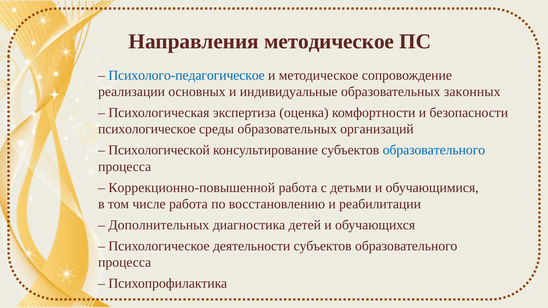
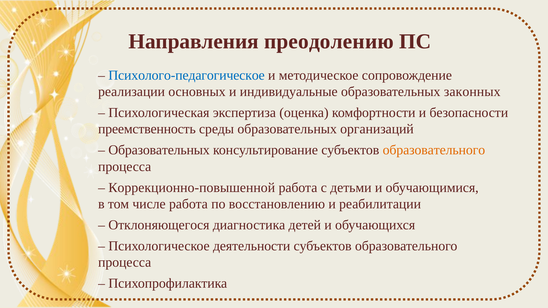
Направления методическое: методическое -> преодолению
психологическое at (147, 129): психологическое -> преемственность
Психологической at (159, 150): Психологической -> Образовательных
образовательного at (434, 150) colour: blue -> orange
Дополнительных: Дополнительных -> Отклоняющегося
